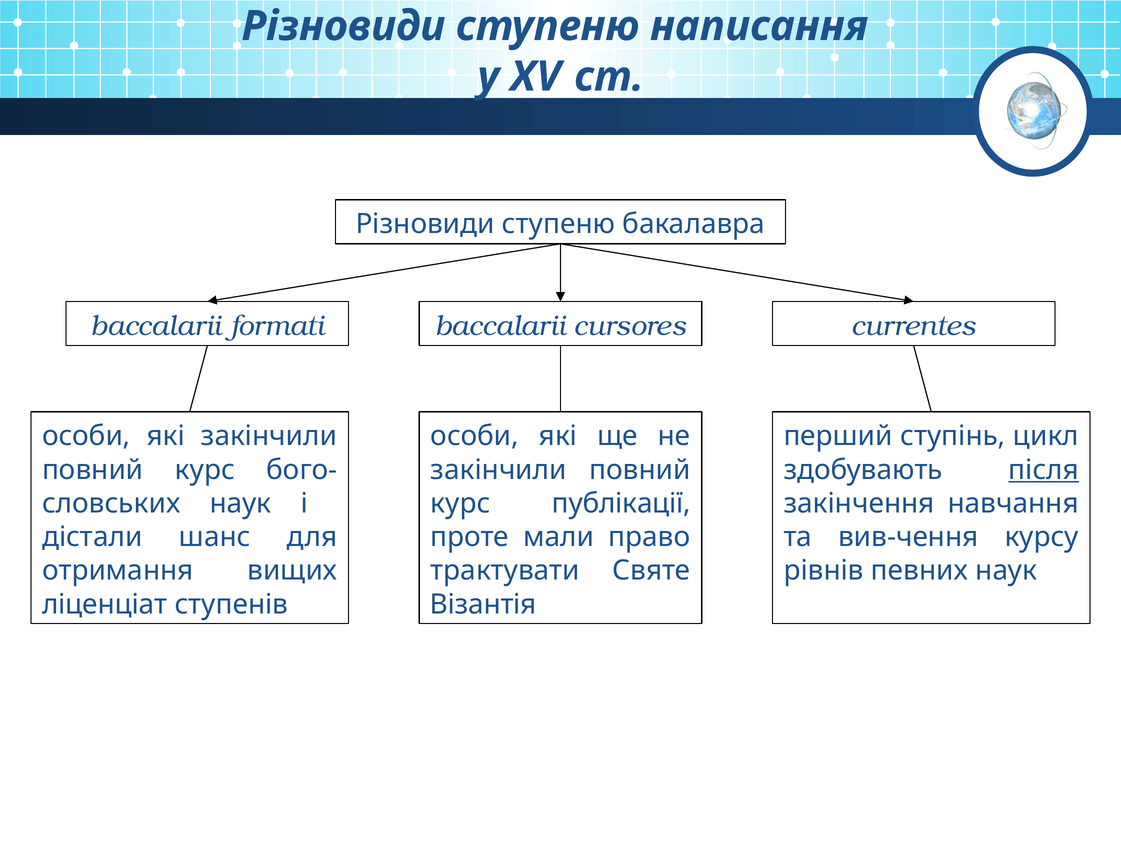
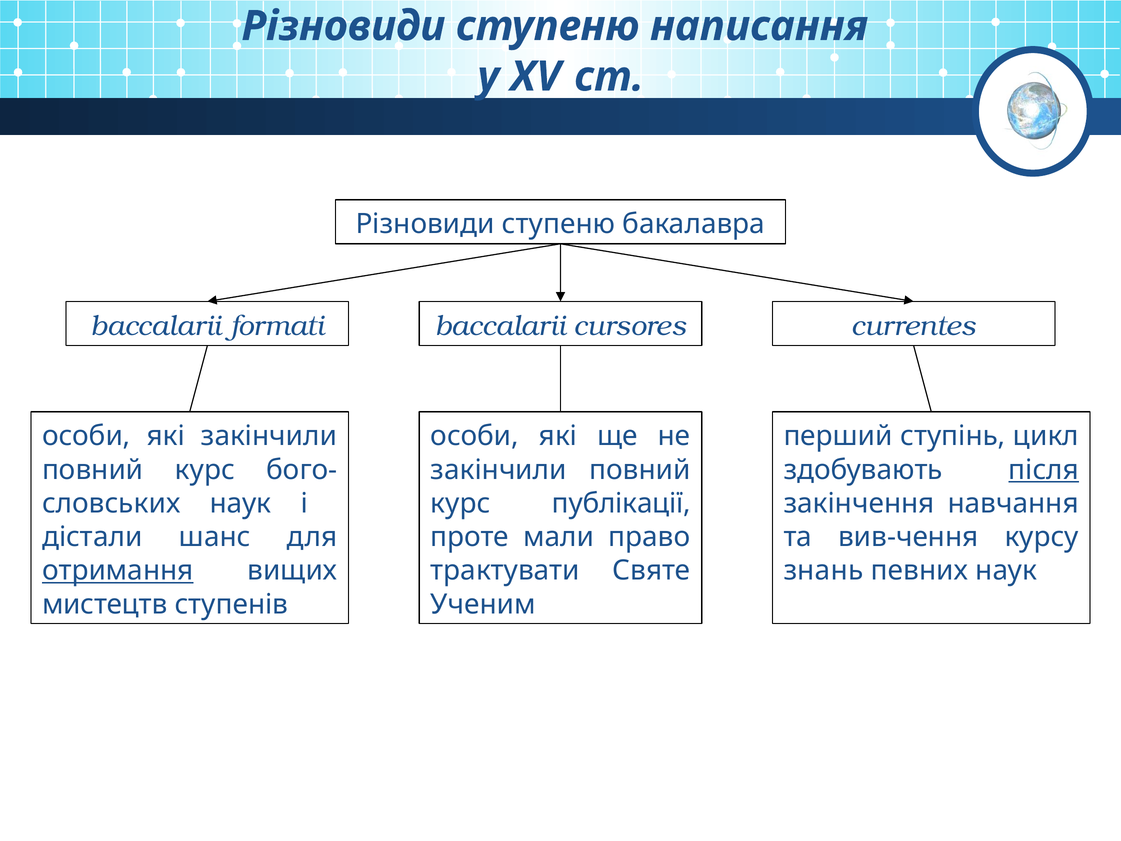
отримання underline: none -> present
рівнів: рівнів -> знань
ліценціат: ліценціат -> мистецтв
Візантія: Візантія -> Ученим
